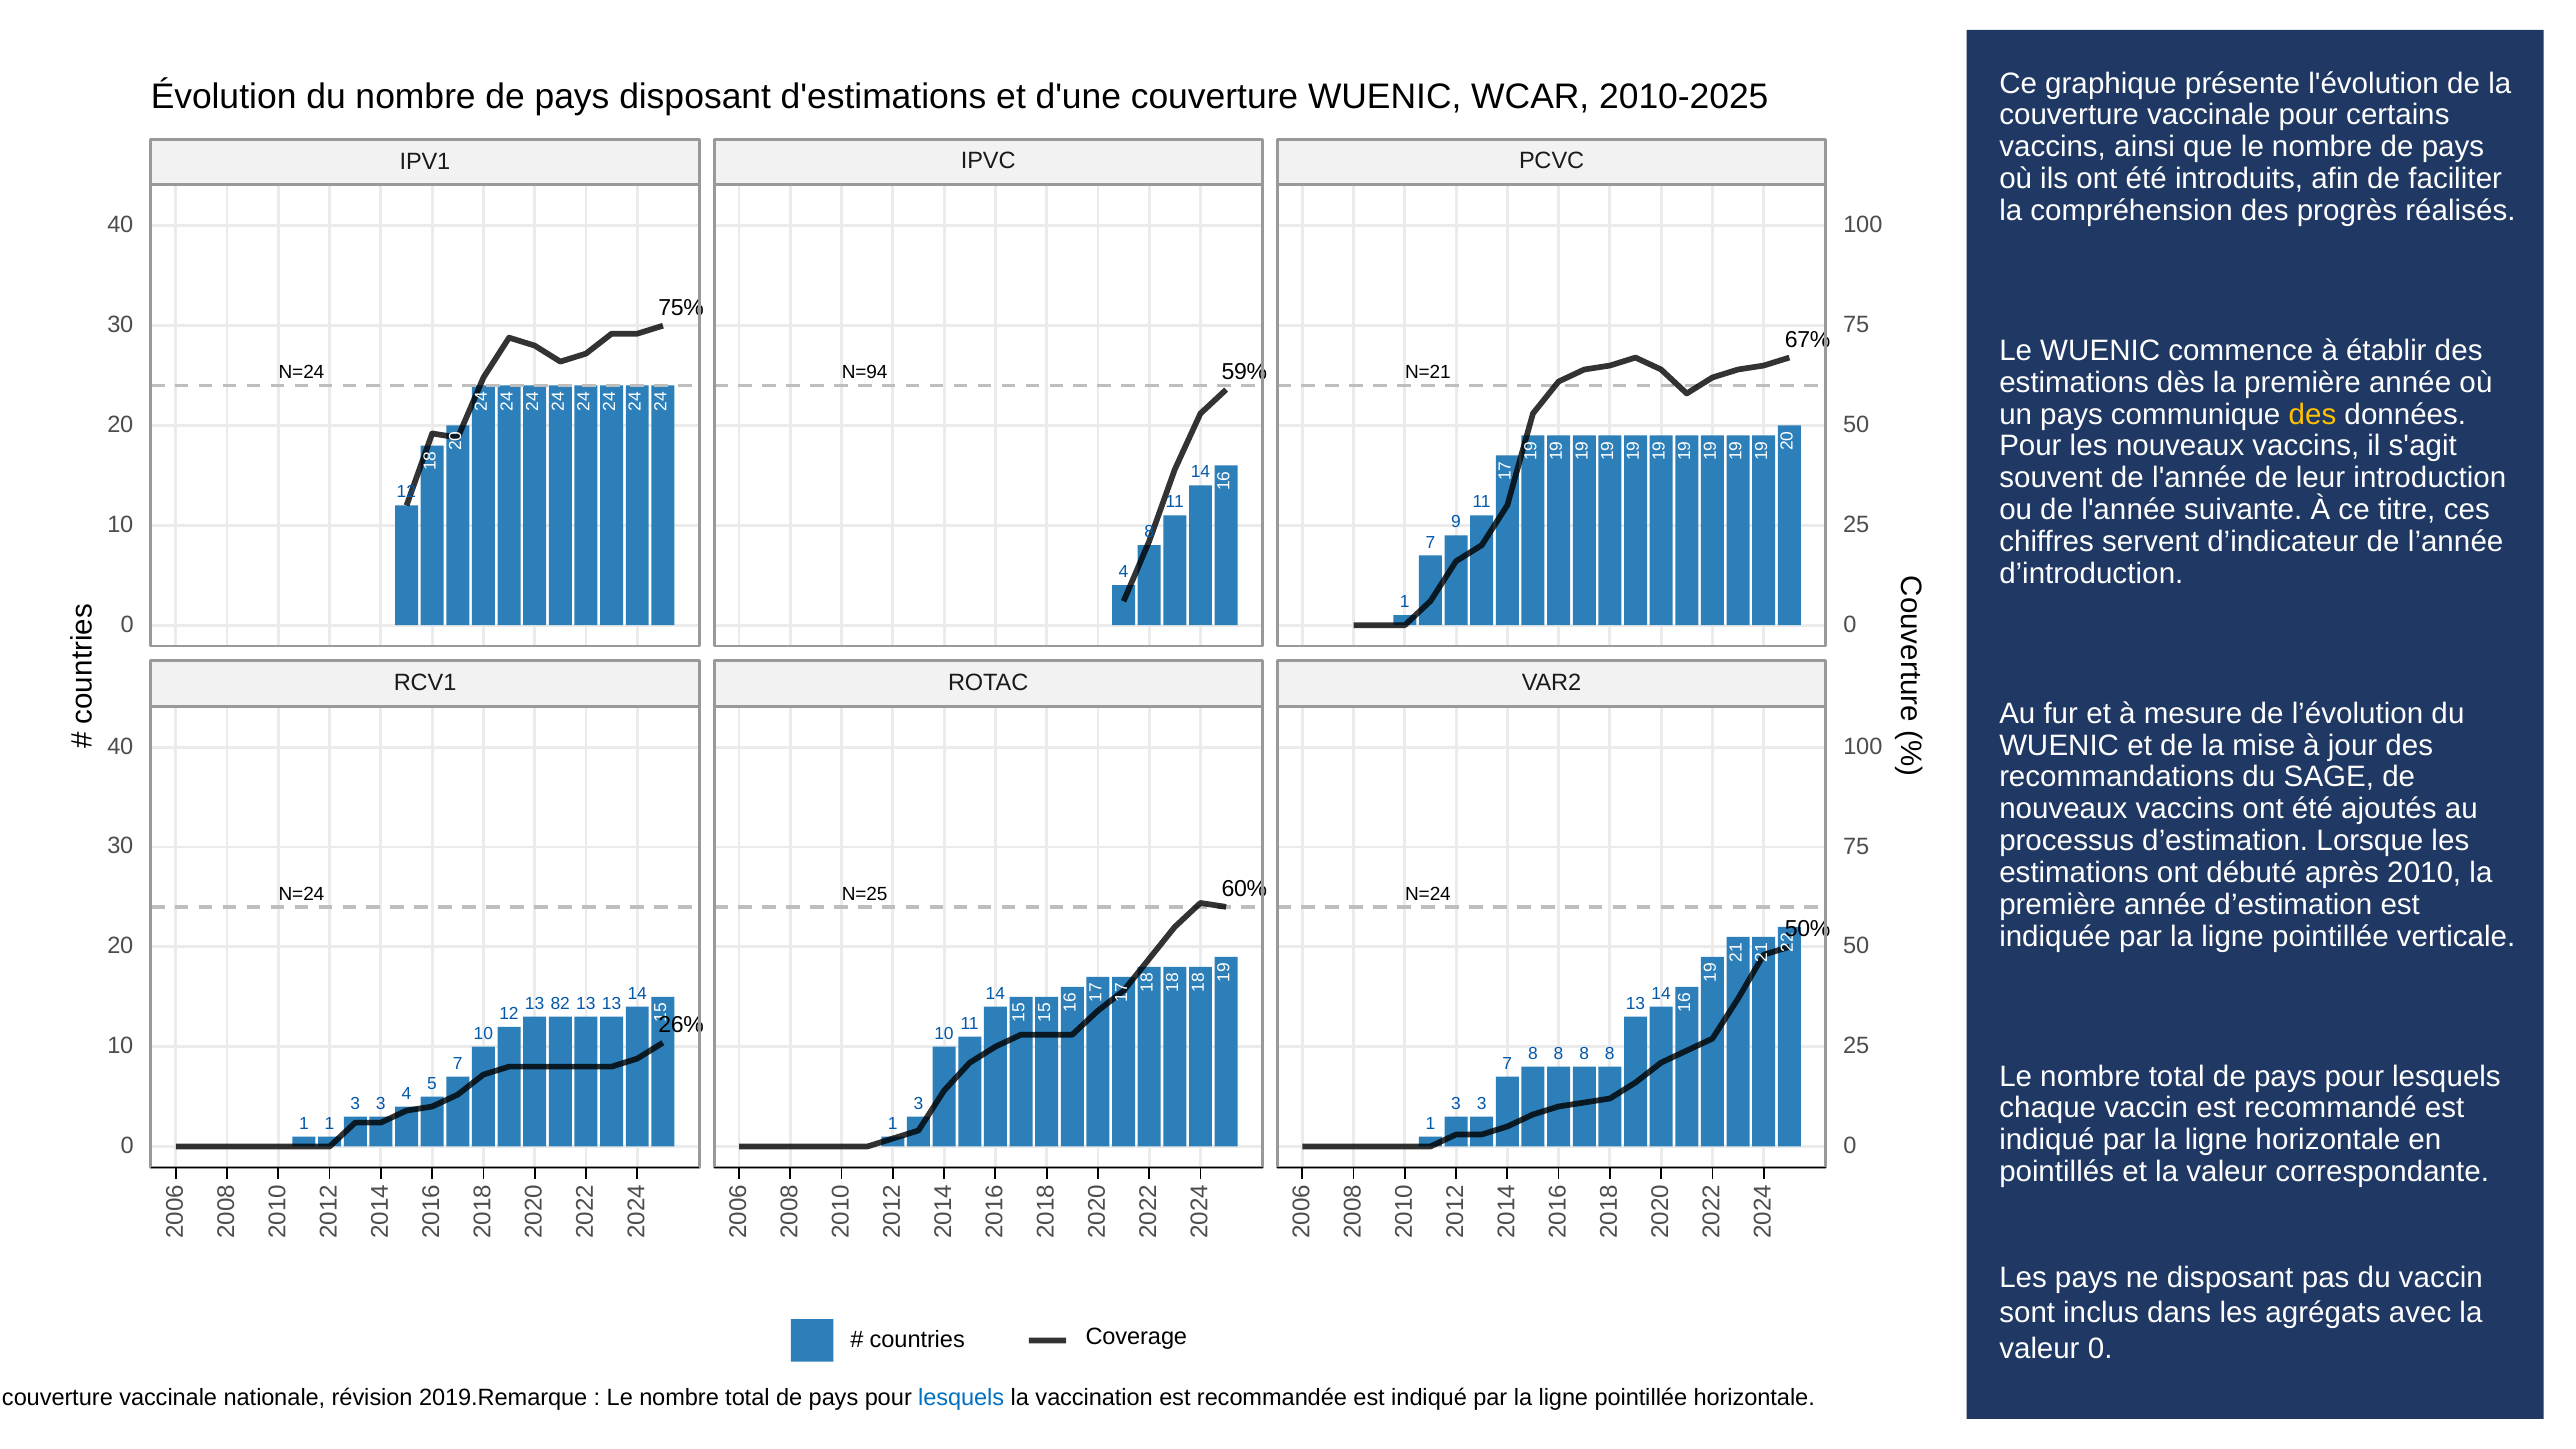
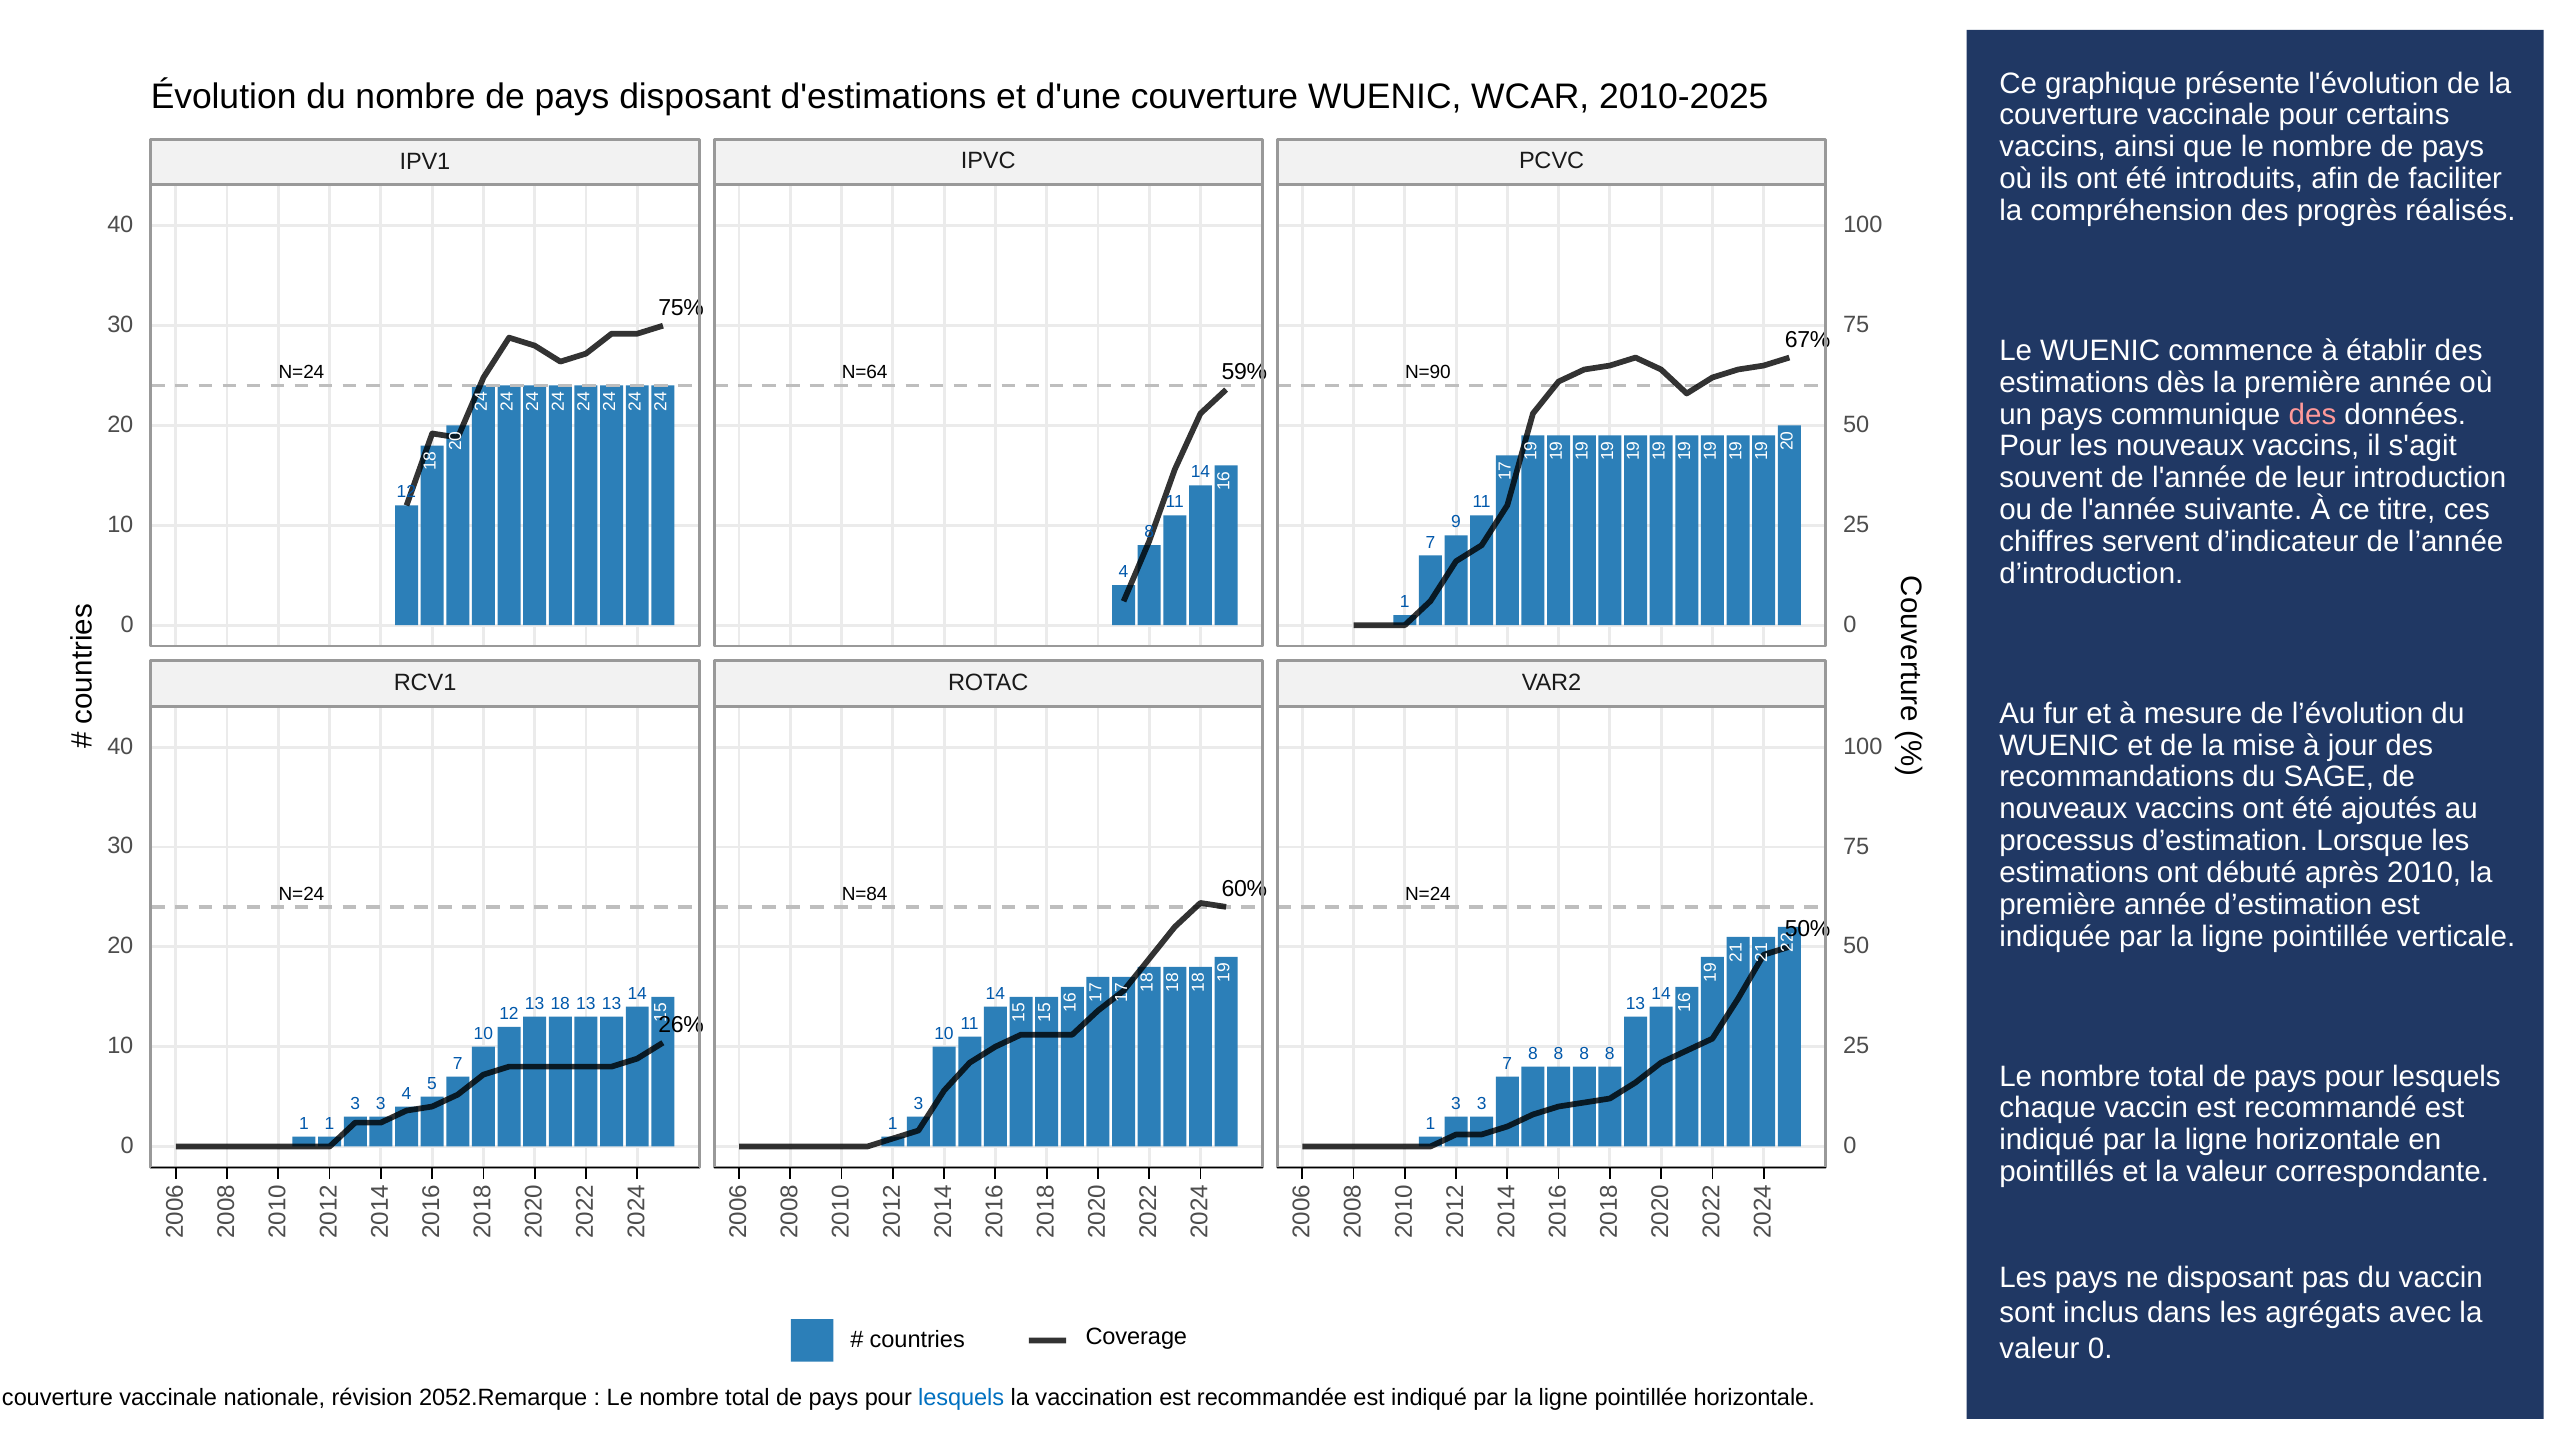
N=94: N=94 -> N=64
N=21: N=21 -> N=90
des at (2312, 414) colour: yellow -> pink
N=25: N=25 -> N=84
82: 82 -> 18
2019.Remarque: 2019.Remarque -> 2052.Remarque
